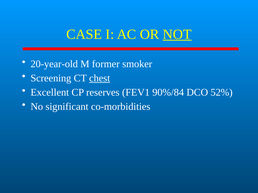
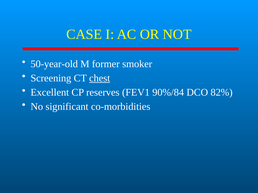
NOT underline: present -> none
20-year-old: 20-year-old -> 50-year-old
52%: 52% -> 82%
